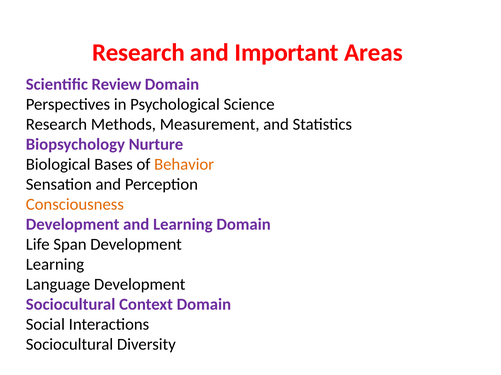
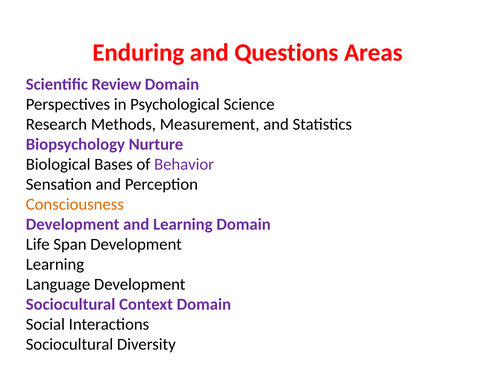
Research at (138, 53): Research -> Enduring
Important: Important -> Questions
Behavior colour: orange -> purple
